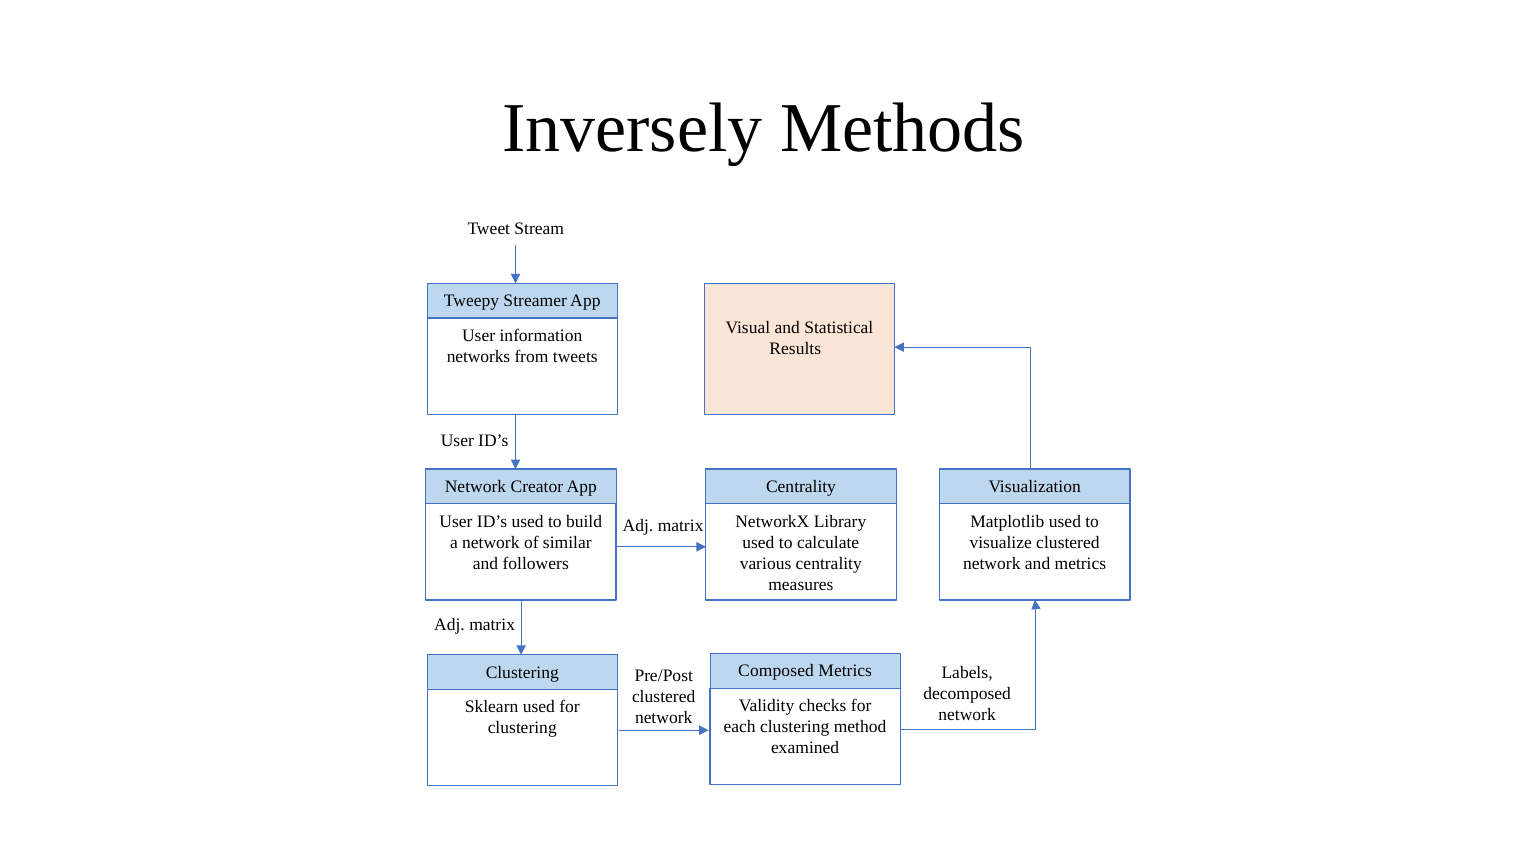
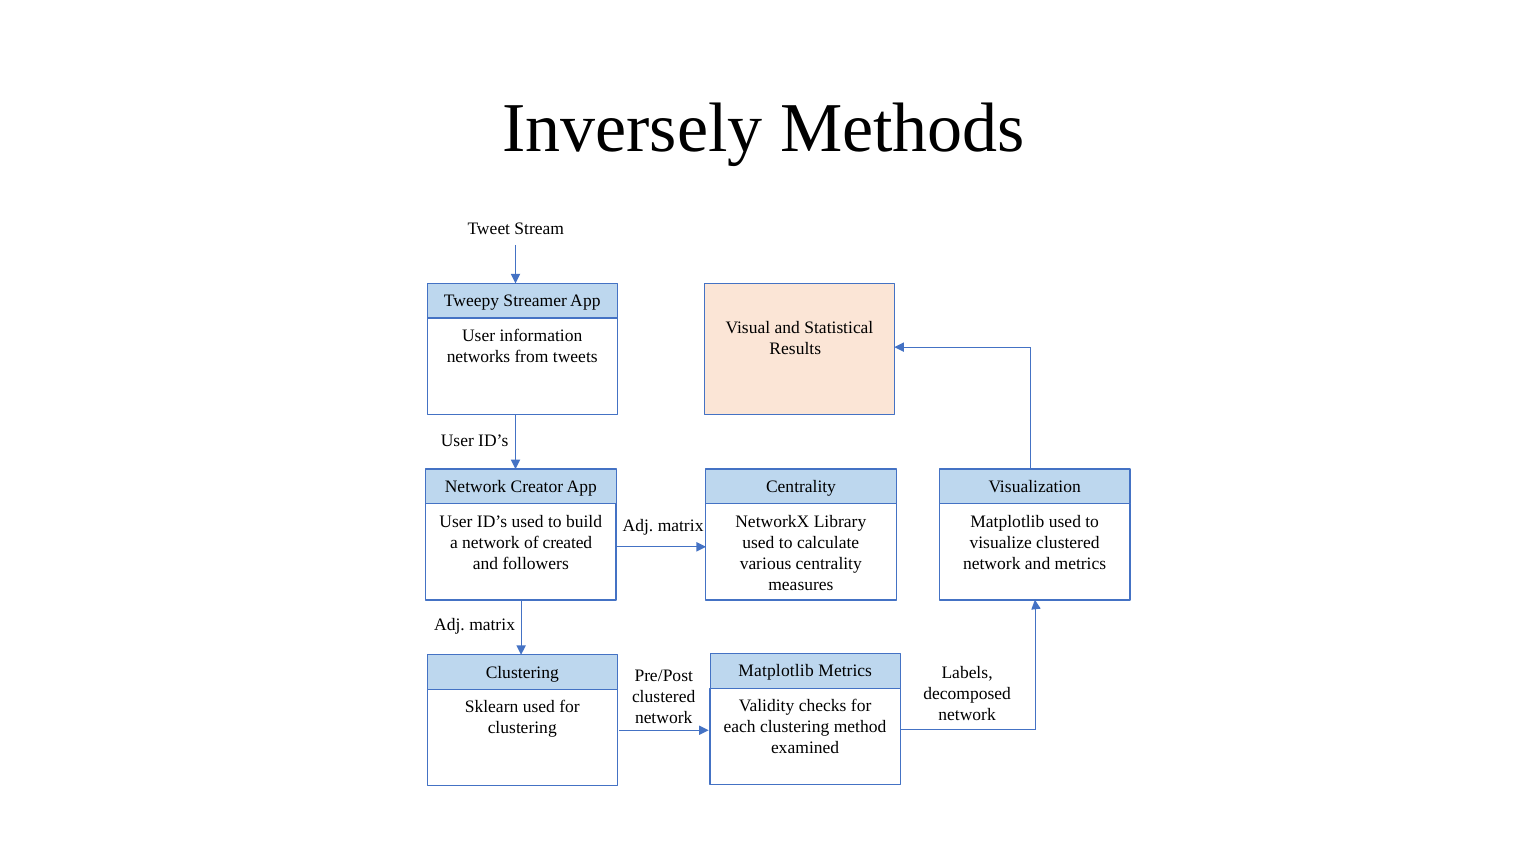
similar: similar -> created
Composed at (776, 671): Composed -> Matplotlib
